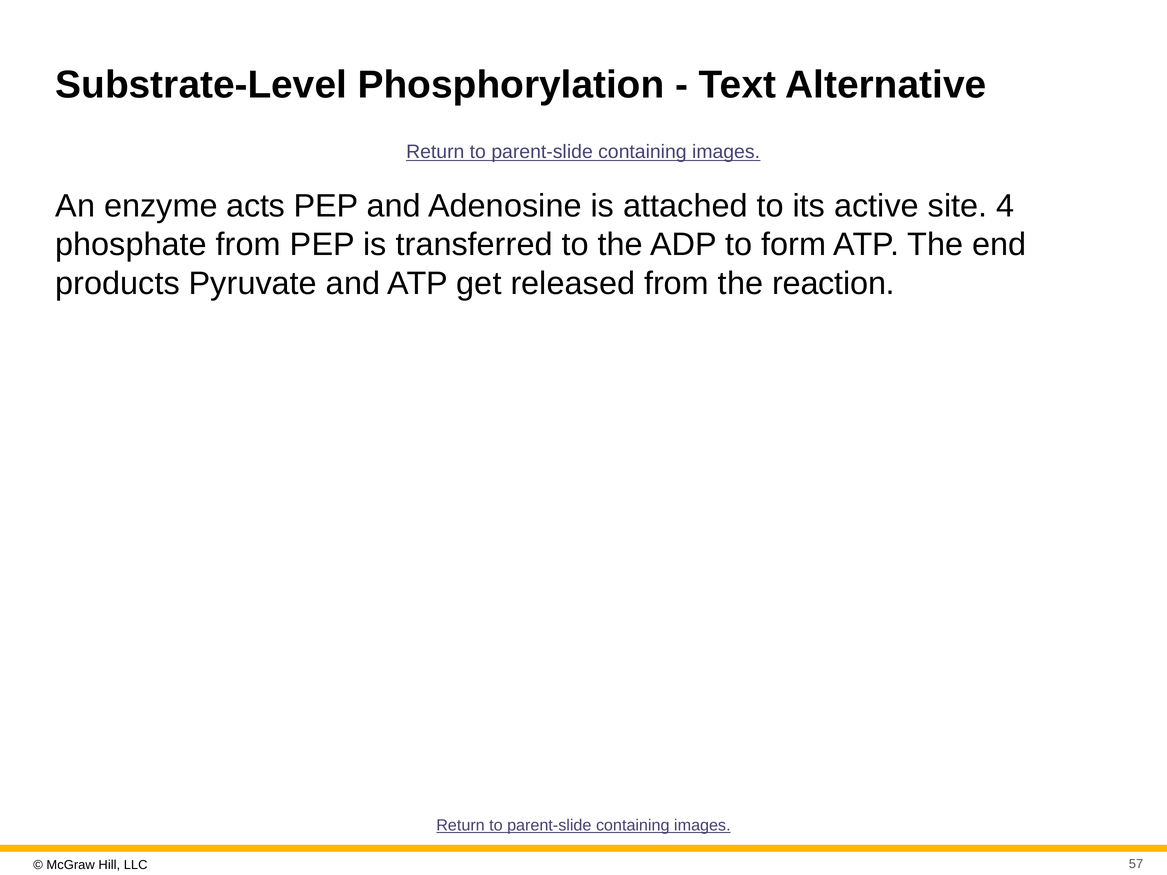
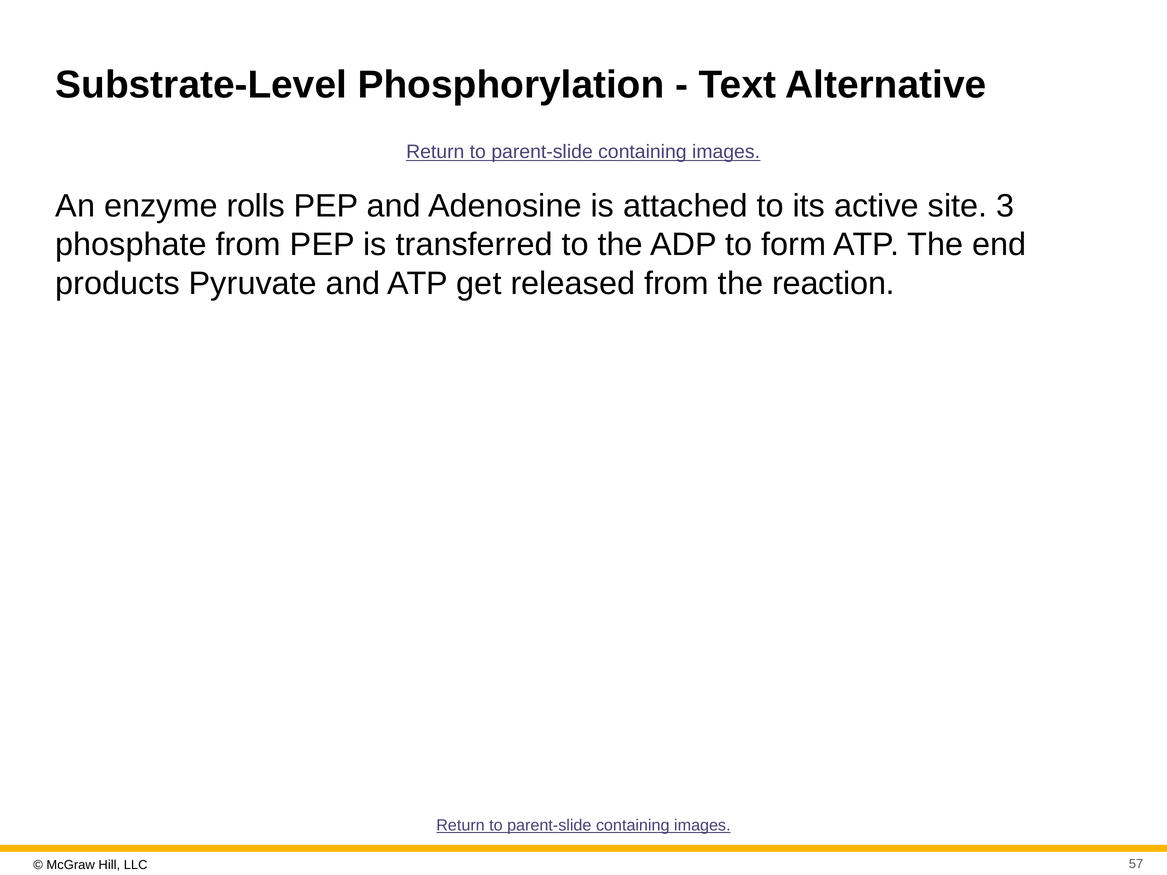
acts: acts -> rolls
4: 4 -> 3
